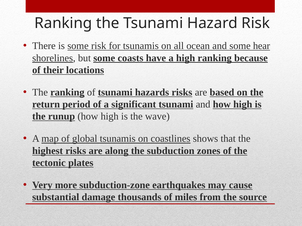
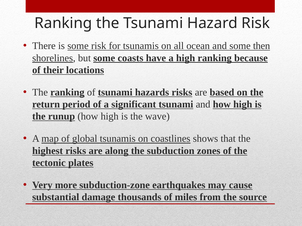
hear: hear -> then
